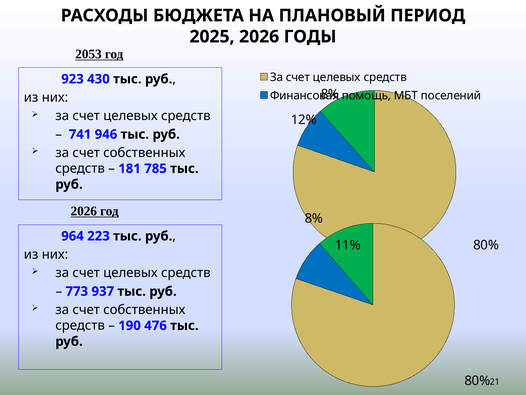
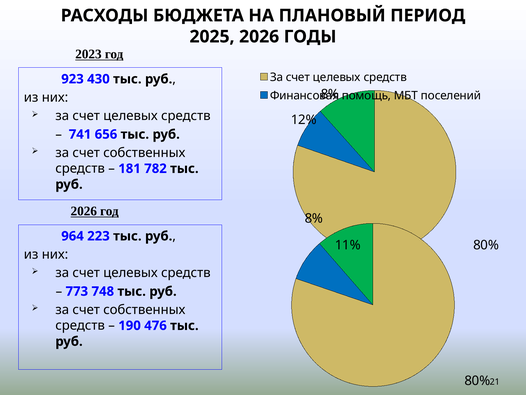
2053: 2053 -> 2023
946: 946 -> 656
785: 785 -> 782
937: 937 -> 748
